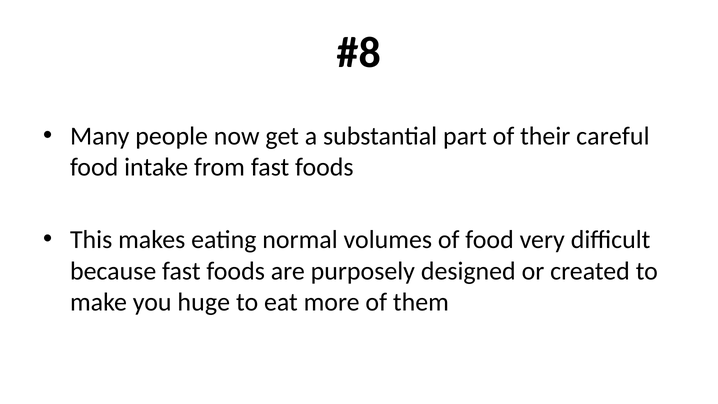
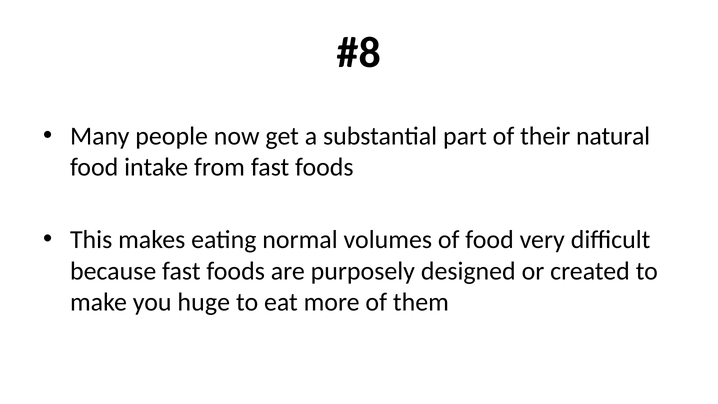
careful: careful -> natural
